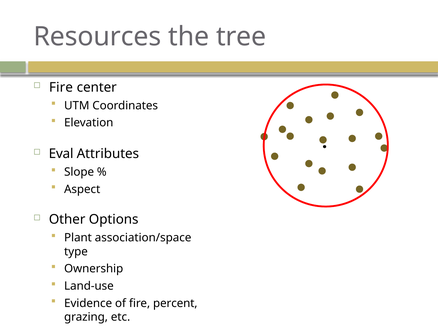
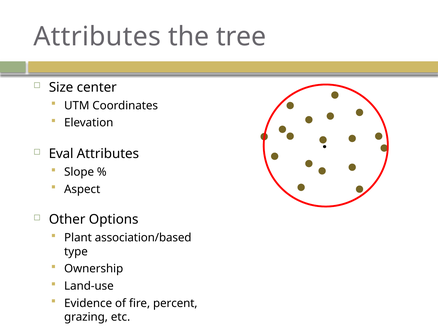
Resources at (97, 37): Resources -> Attributes
Fire at (61, 87): Fire -> Size
association/space: association/space -> association/based
